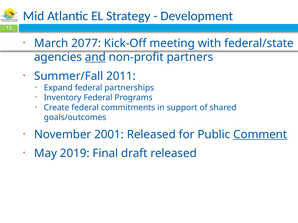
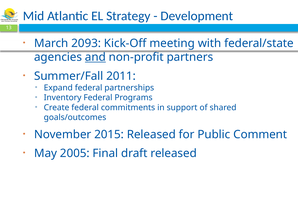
2077: 2077 -> 2093
2001: 2001 -> 2015
Comment underline: present -> none
2019: 2019 -> 2005
